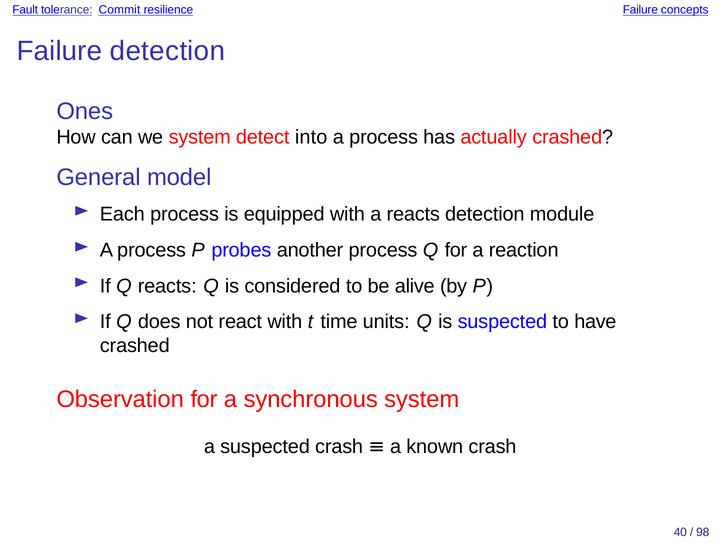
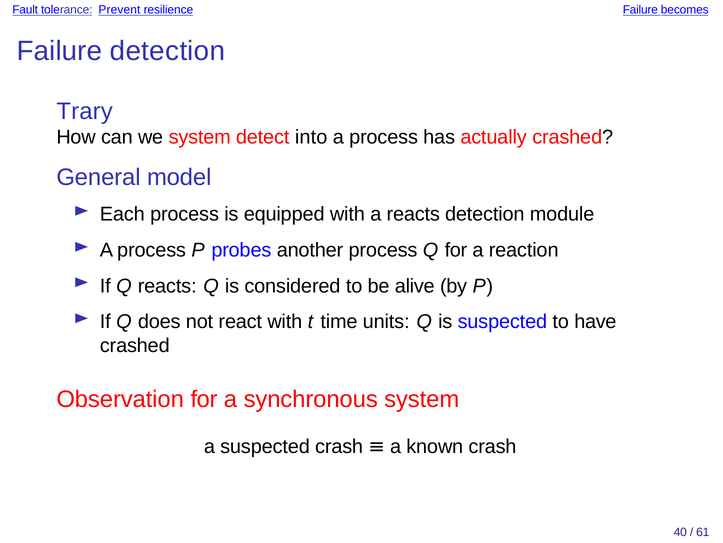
Commit: Commit -> Prevent
concepts: concepts -> becomes
Ones: Ones -> Trary
98: 98 -> 61
